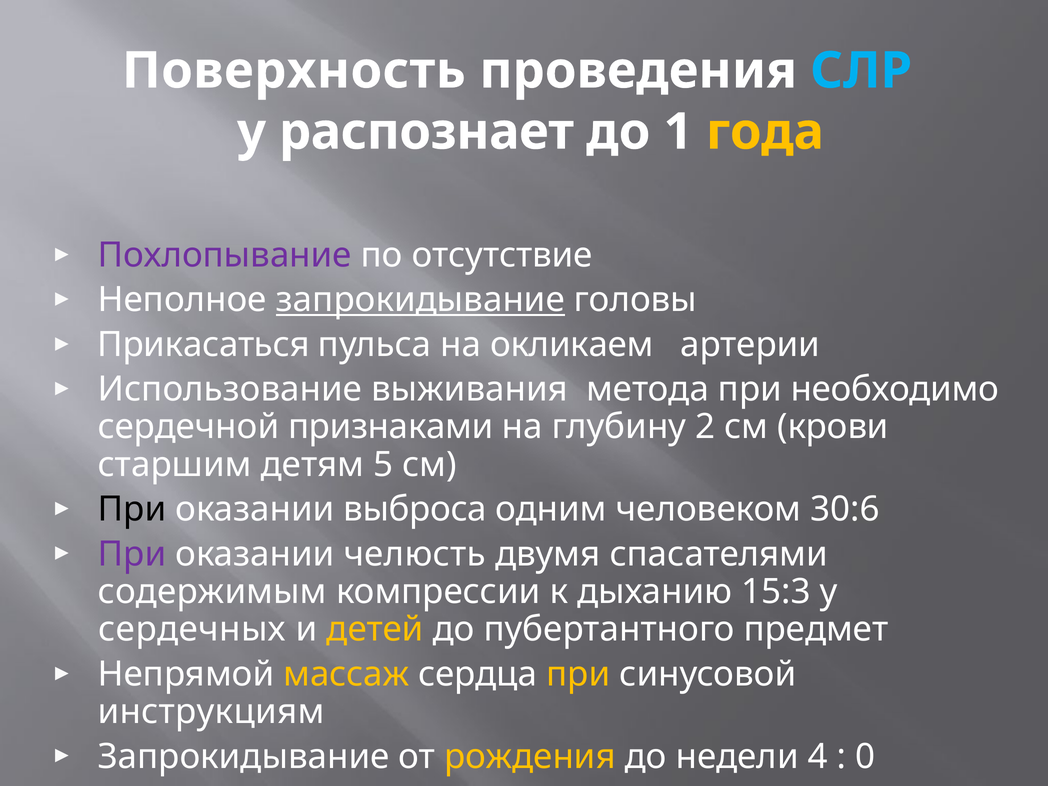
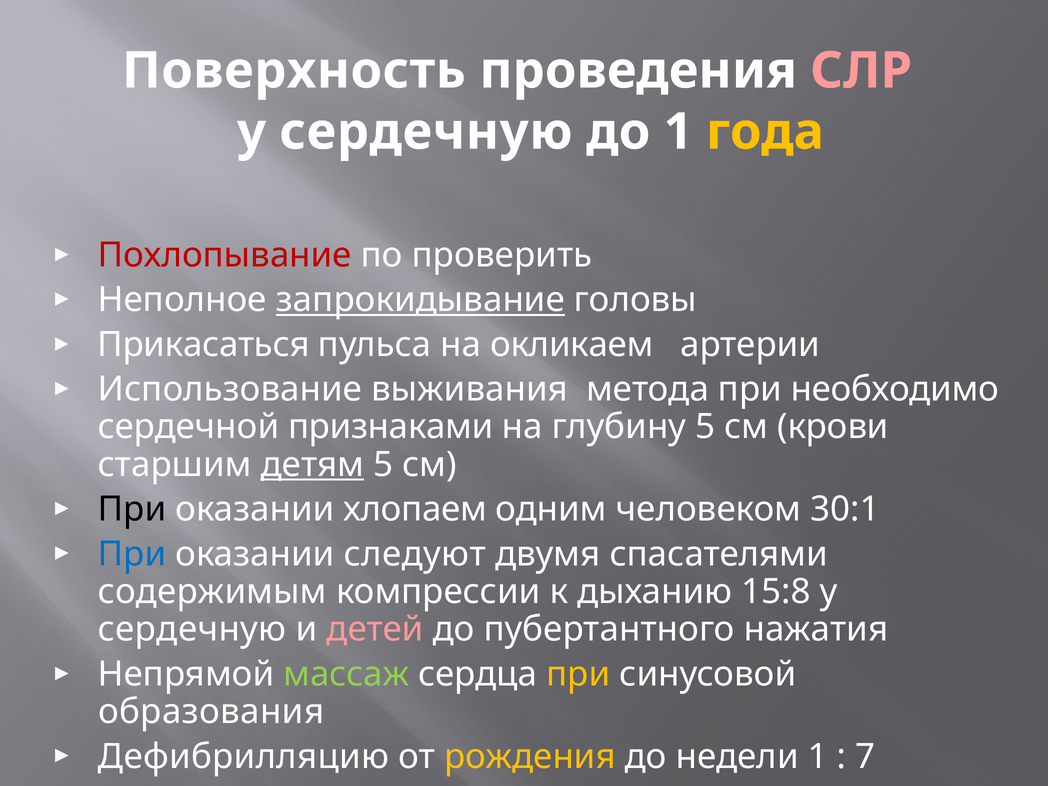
СЛР colour: light blue -> pink
распознает at (426, 132): распознает -> сердечную
Похлопывание colour: purple -> red
отсутствие: отсутствие -> проверить
глубину 2: 2 -> 5
детям underline: none -> present
выброса: выброса -> хлопаем
30:6: 30:6 -> 30:1
При at (132, 554) colour: purple -> blue
челюсть: челюсть -> следуют
15:3: 15:3 -> 15:8
сердечных at (192, 629): сердечных -> сердечную
детей colour: yellow -> pink
предмет: предмет -> нажатия
массаж colour: yellow -> light green
инструкциям: инструкциям -> образования
Запрокидывание at (244, 757): Запрокидывание -> Дефибрилляцию
недели 4: 4 -> 1
0: 0 -> 7
